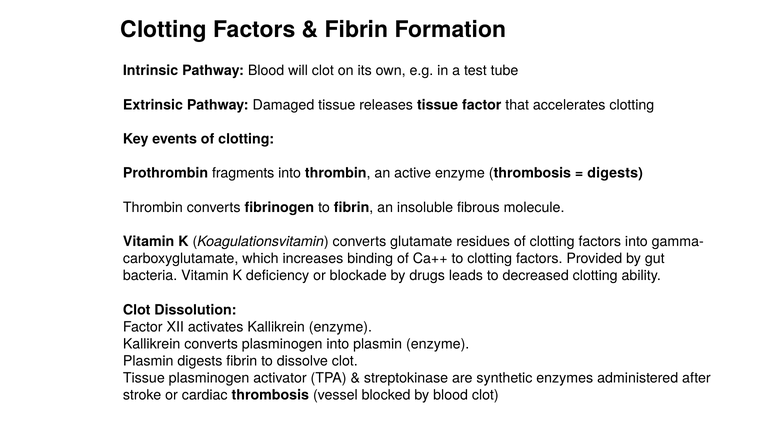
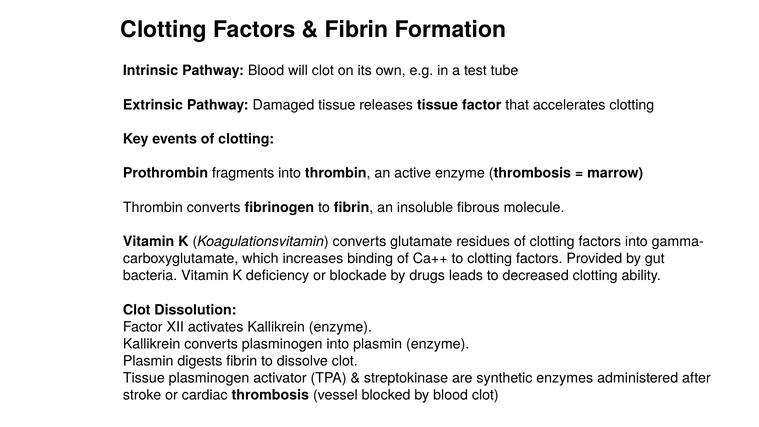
digests at (615, 173): digests -> marrow
